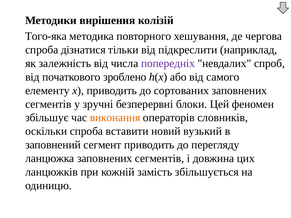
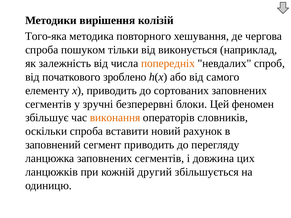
дізнатися: дізнатися -> пошуком
підкреслити: підкреслити -> виконується
попередніх colour: purple -> orange
вузький: вузький -> рахунок
замість: замість -> другий
